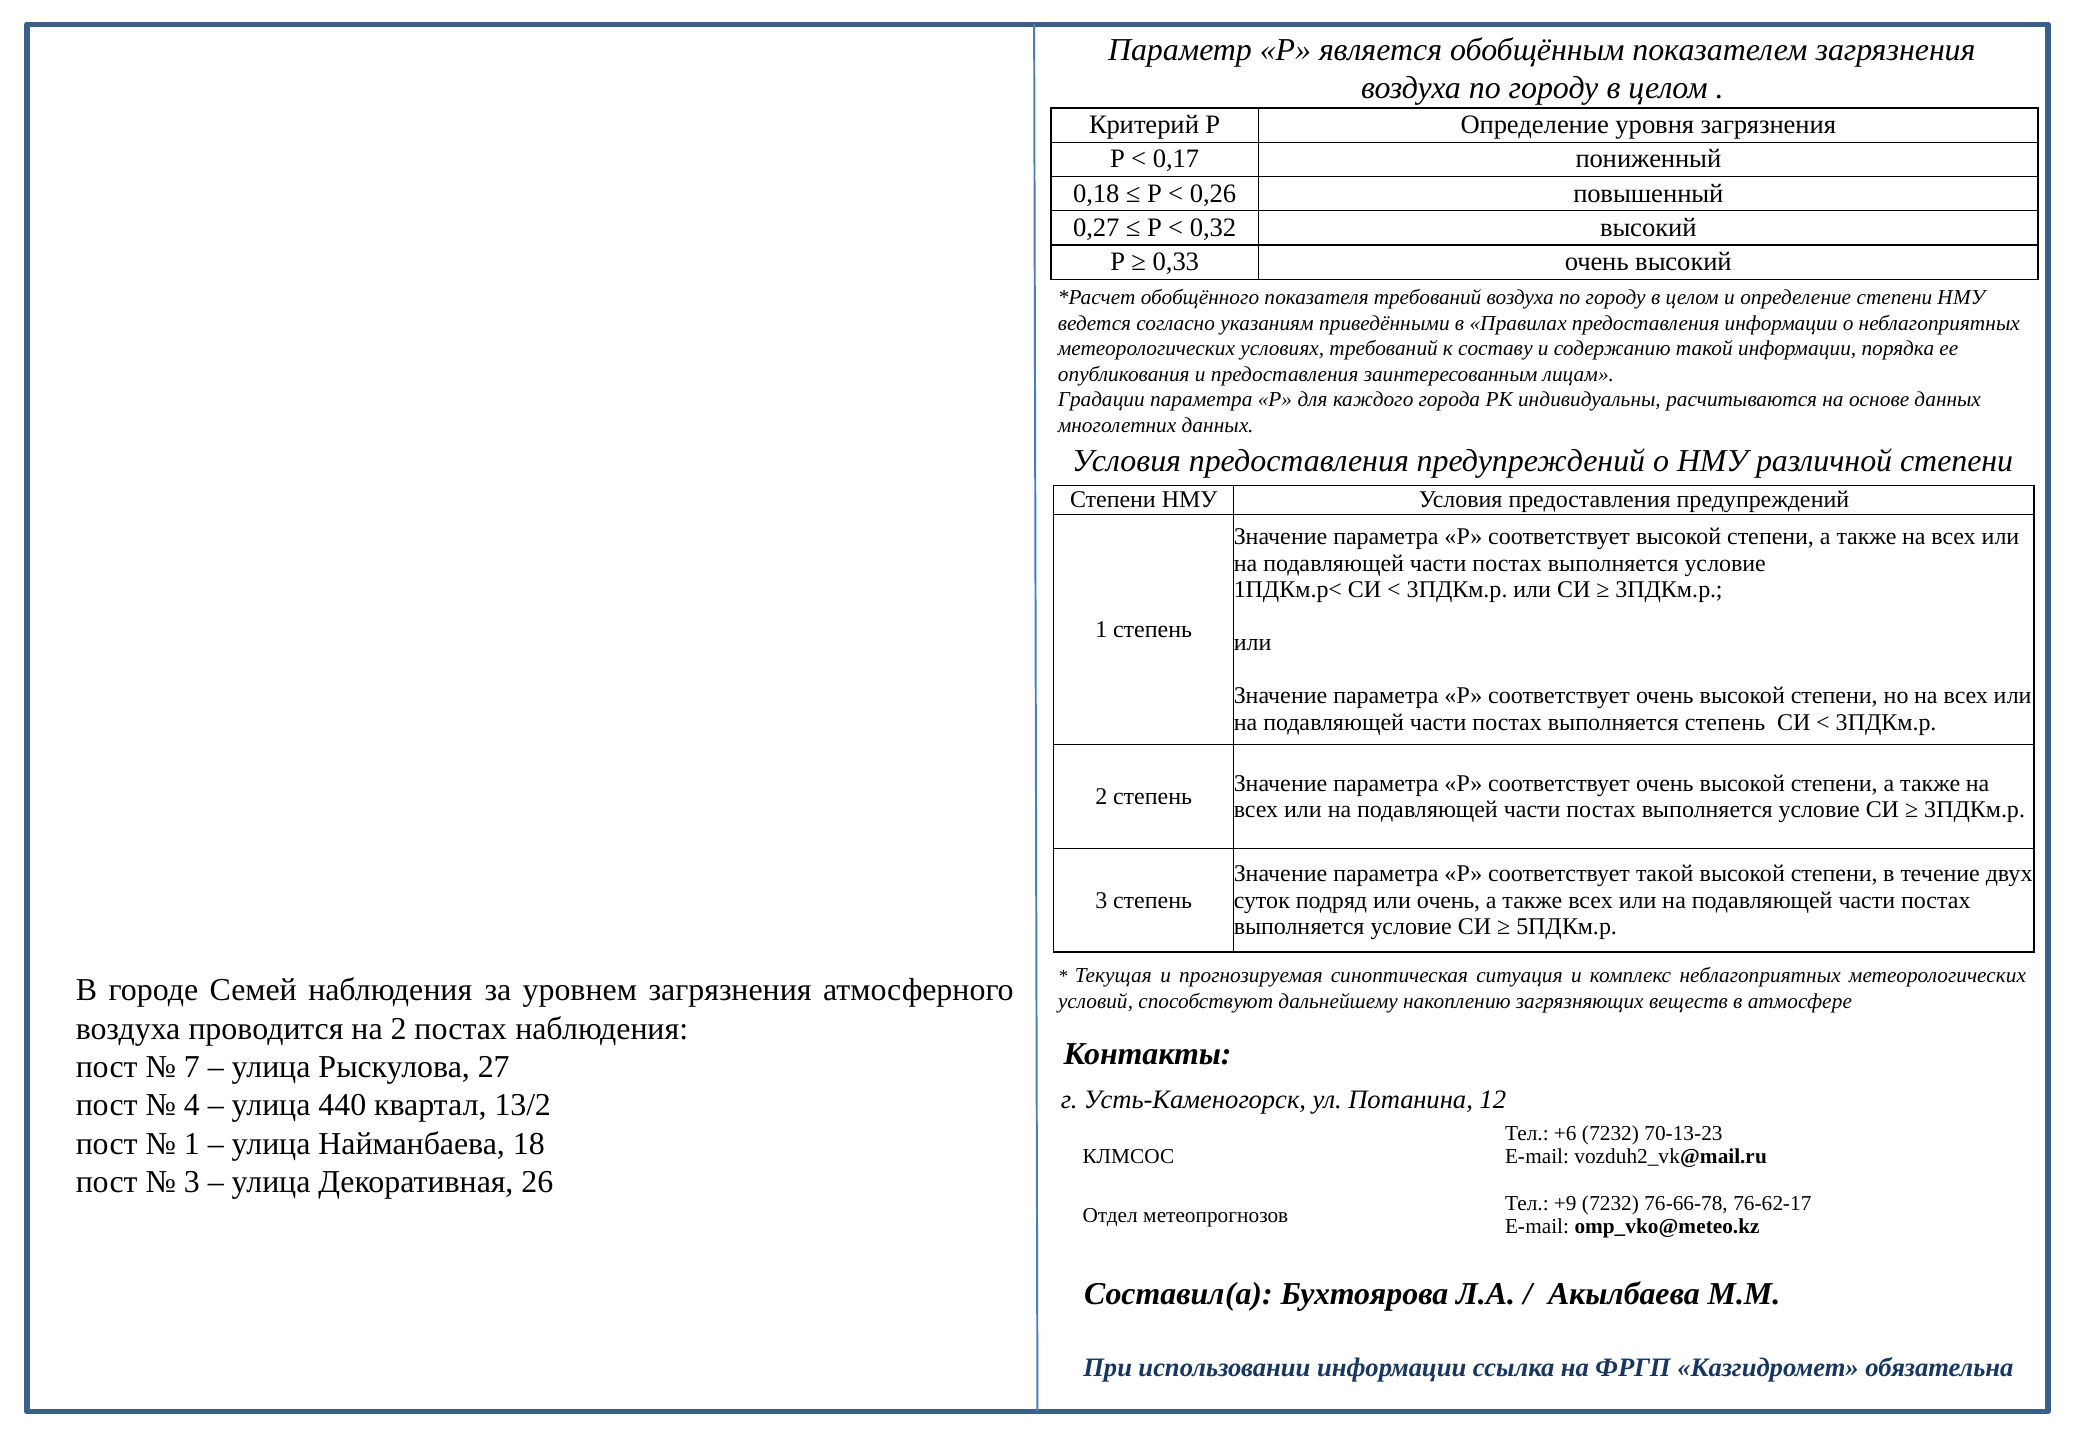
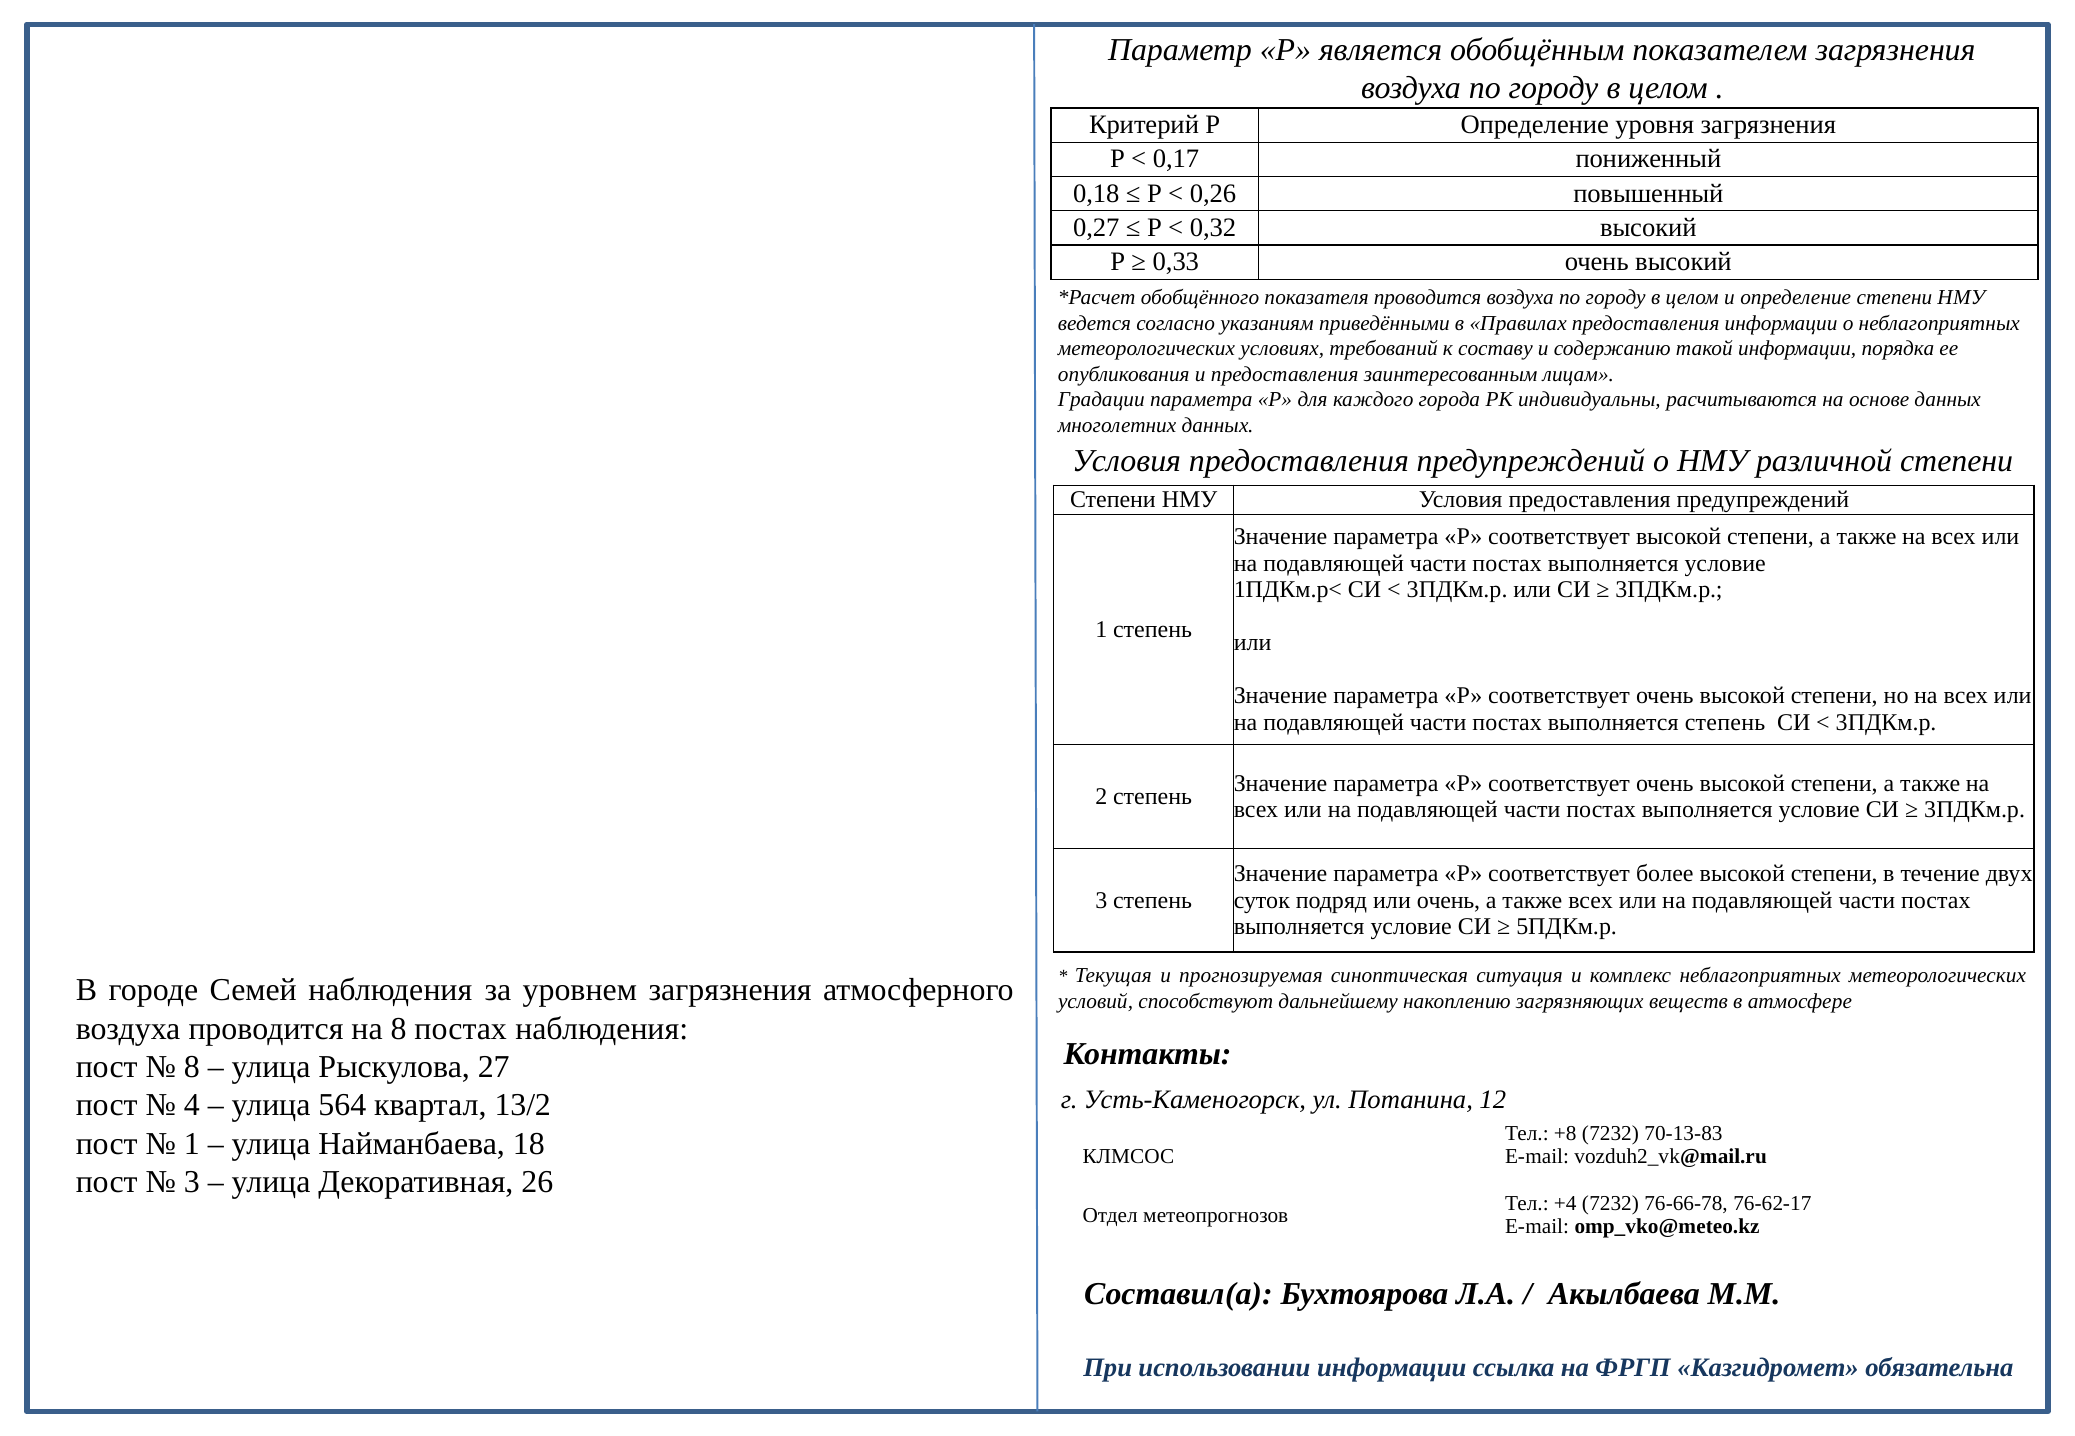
показателя требований: требований -> проводится
соответствует такой: такой -> более
на 2: 2 -> 8
7 at (192, 1067): 7 -> 8
440: 440 -> 564
+6: +6 -> +8
70-13-23: 70-13-23 -> 70-13-83
+9: +9 -> +4
